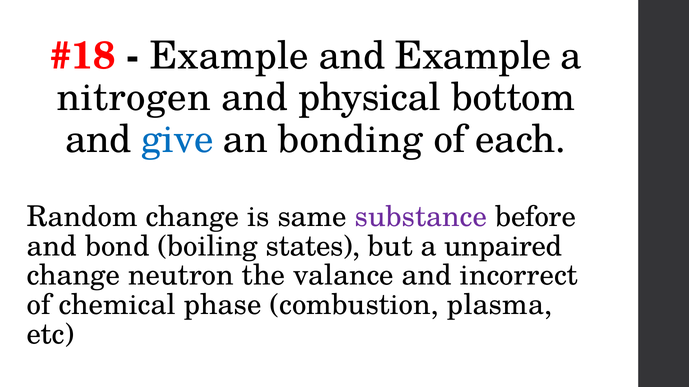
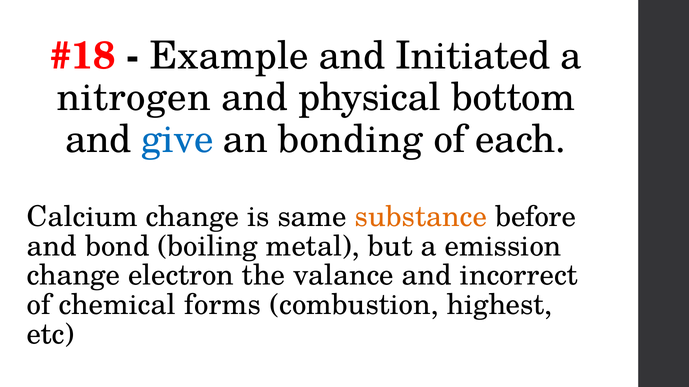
and Example: Example -> Initiated
Random: Random -> Calcium
substance colour: purple -> orange
states: states -> metal
unpaired: unpaired -> emission
neutron: neutron -> electron
phase: phase -> forms
plasma: plasma -> highest
